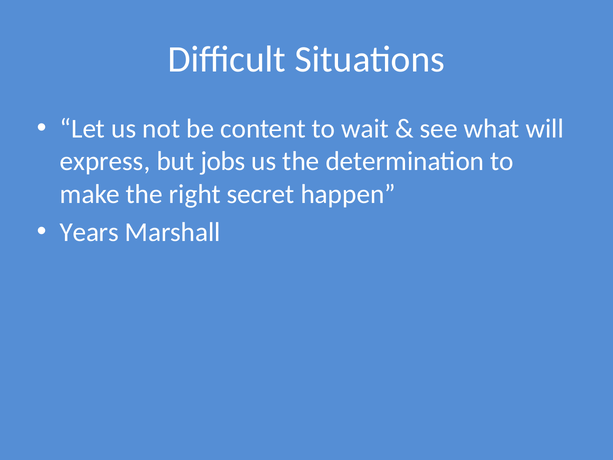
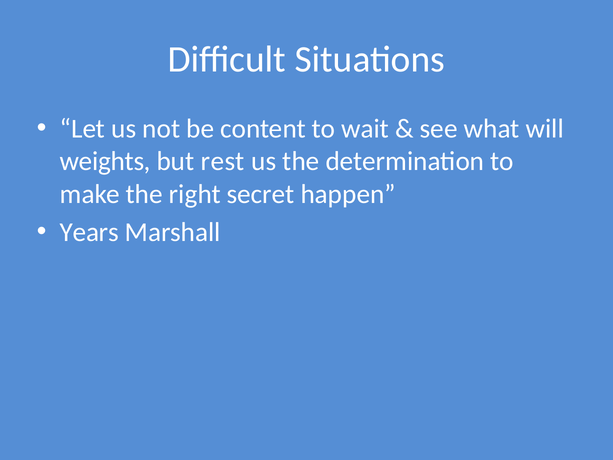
express: express -> weights
jobs: jobs -> rest
